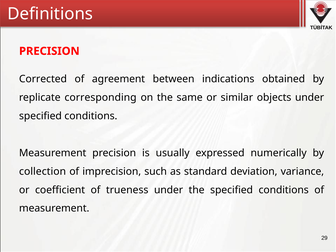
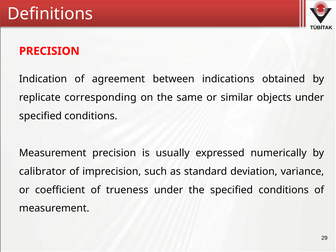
Corrected: Corrected -> Indication
collection: collection -> calibrator
